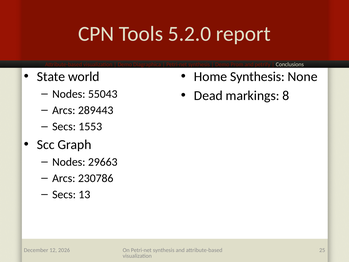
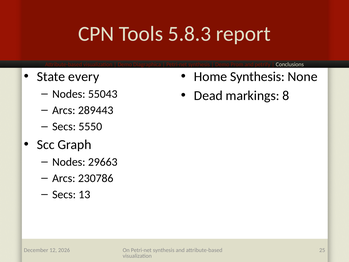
5.2.0: 5.2.0 -> 5.8.3
world: world -> every
1553: 1553 -> 5550
